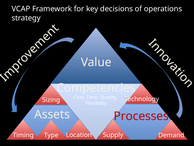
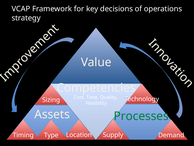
Processes colour: red -> green
